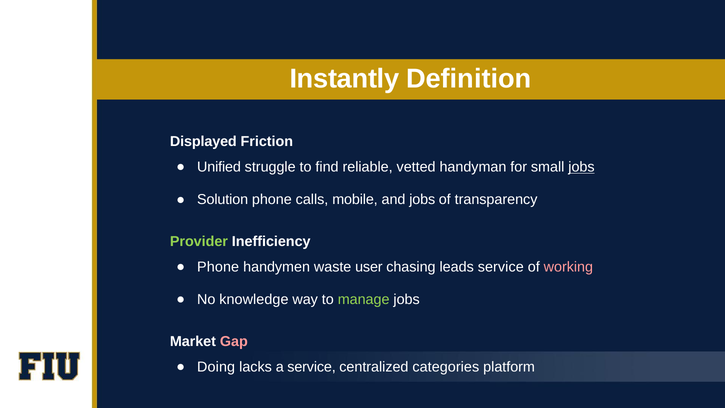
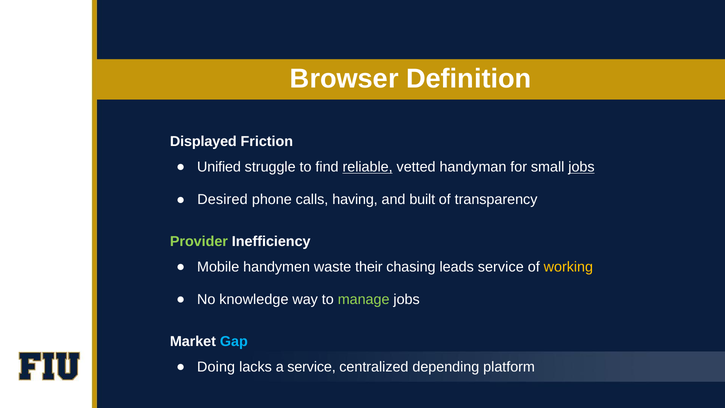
Instantly: Instantly -> Browser
reliable underline: none -> present
Solution: Solution -> Desired
mobile: mobile -> having
and jobs: jobs -> built
Phone at (218, 267): Phone -> Mobile
user: user -> their
working colour: pink -> yellow
Gap colour: pink -> light blue
categories: categories -> depending
